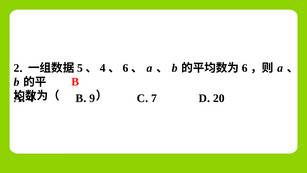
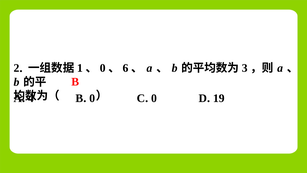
5: 5 -> 1
4 at (103, 68): 4 -> 0
6 at (245, 68): 6 -> 3
9 at (92, 98): 9 -> 0
7 at (154, 98): 7 -> 0
20: 20 -> 19
